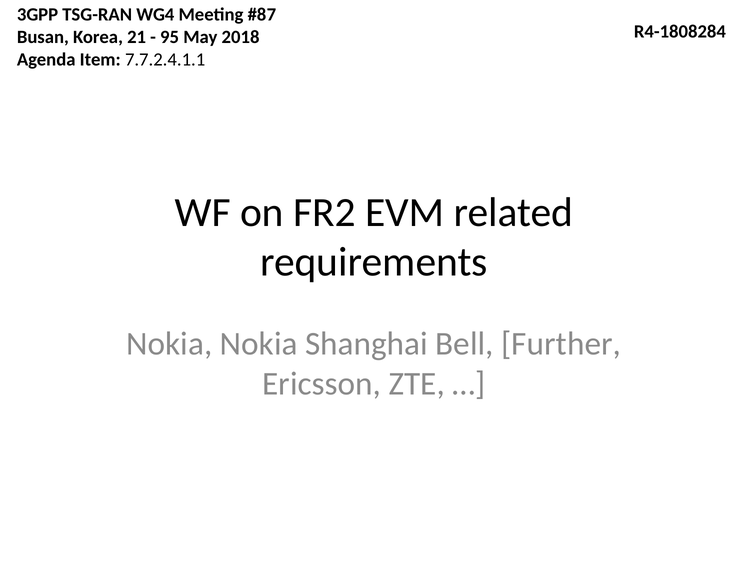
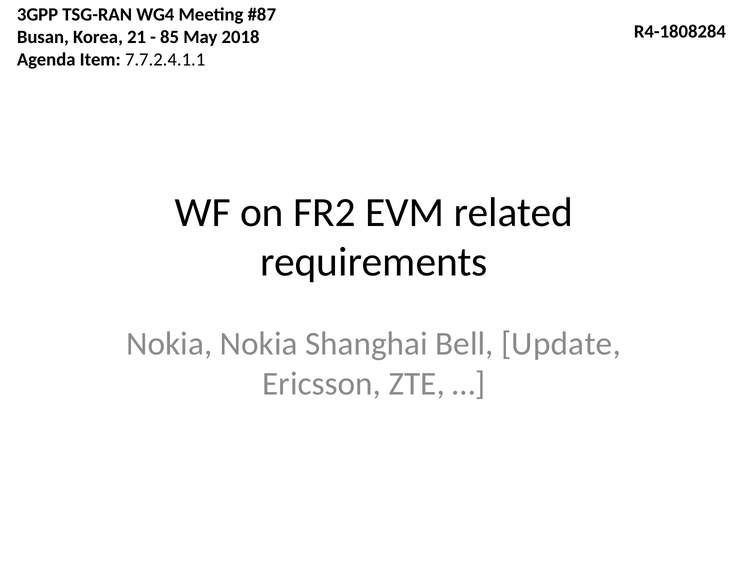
95: 95 -> 85
Further: Further -> Update
